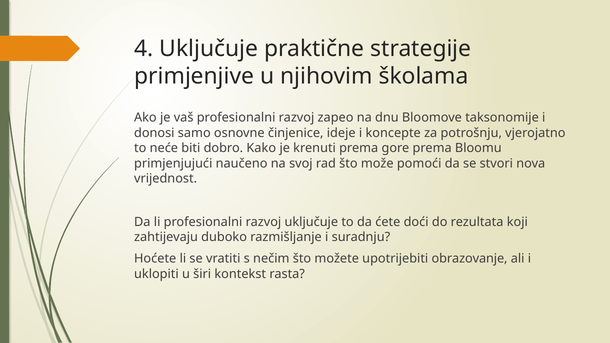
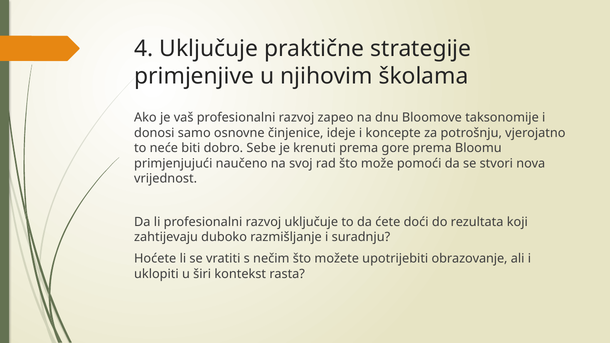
Kako: Kako -> Sebe
